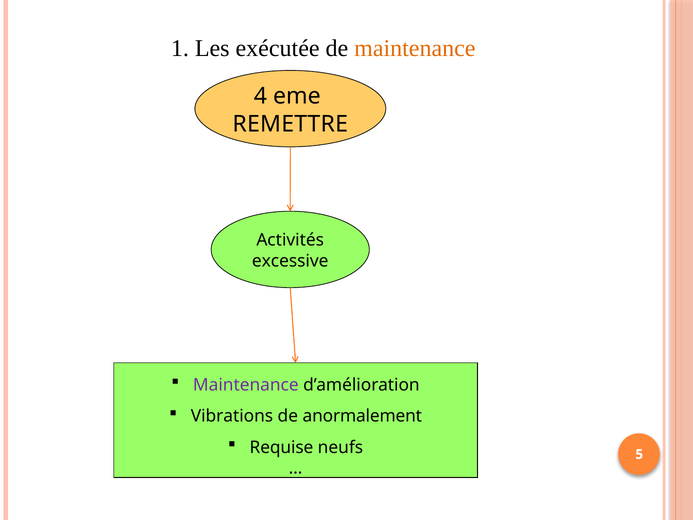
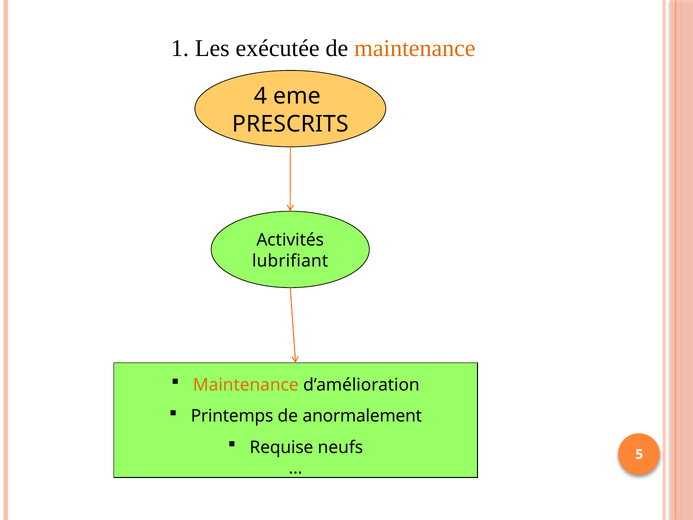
REMETTRE: REMETTRE -> PRESCRITS
excessive: excessive -> lubrifiant
Maintenance at (246, 385) colour: purple -> orange
Vibrations: Vibrations -> Printemps
